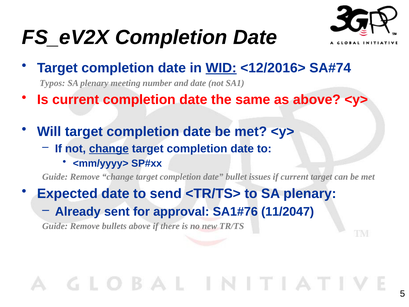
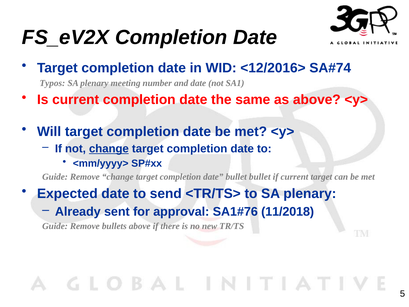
WID underline: present -> none
bullet issues: issues -> bullet
11/2047: 11/2047 -> 11/2018
